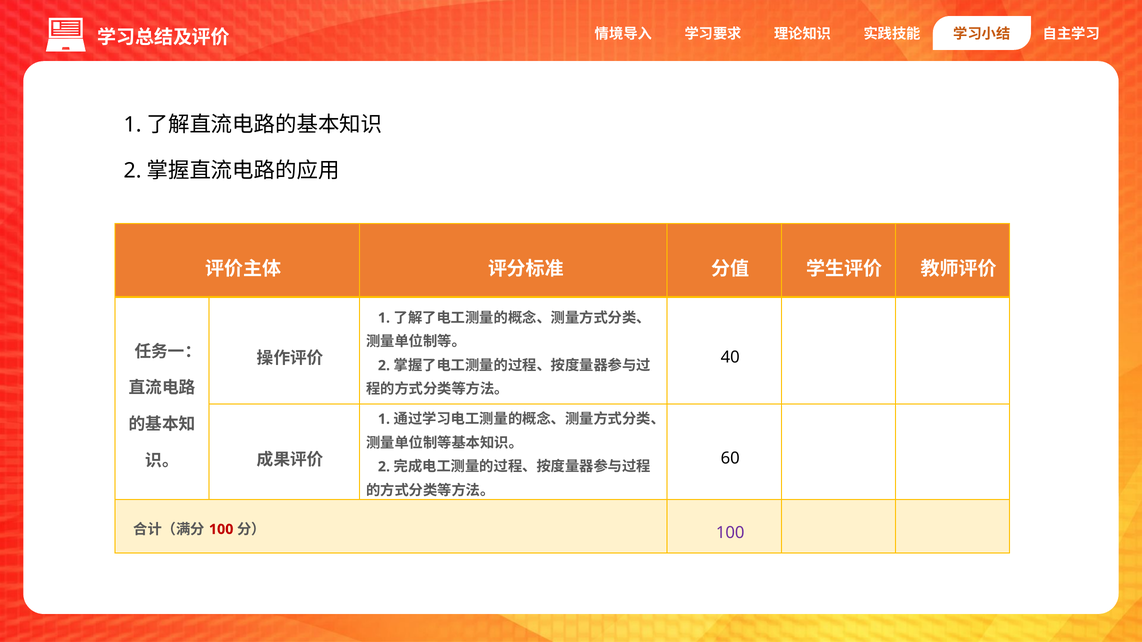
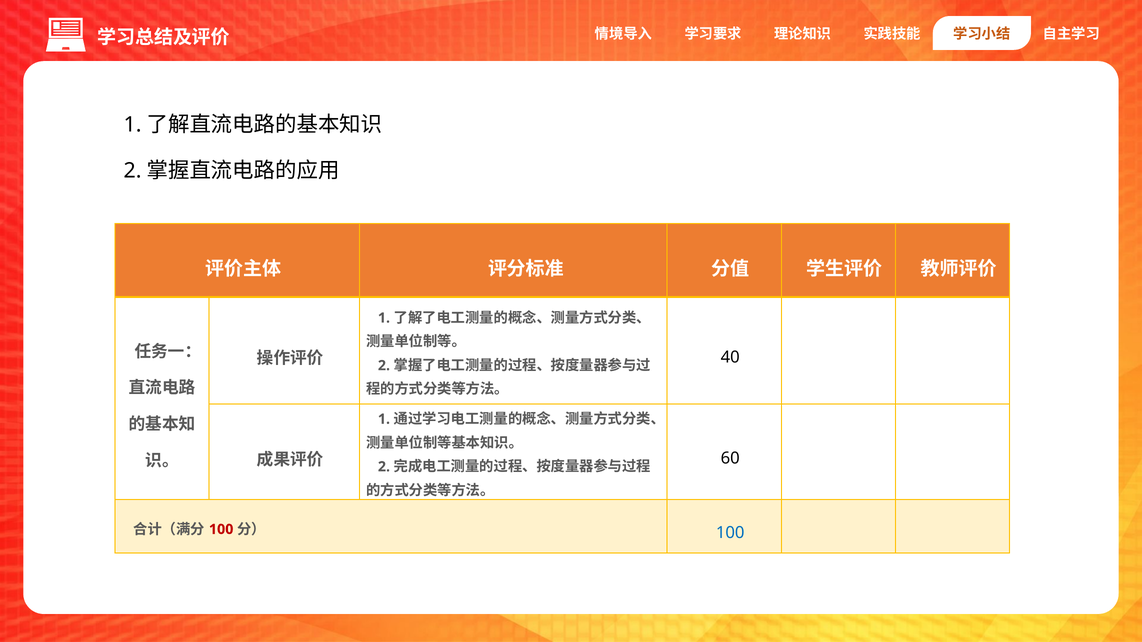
100 at (730, 533) colour: purple -> blue
